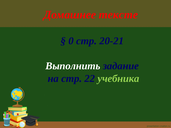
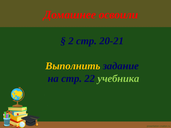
тексте: тексте -> освоили
0: 0 -> 2
Выполнить colour: white -> yellow
